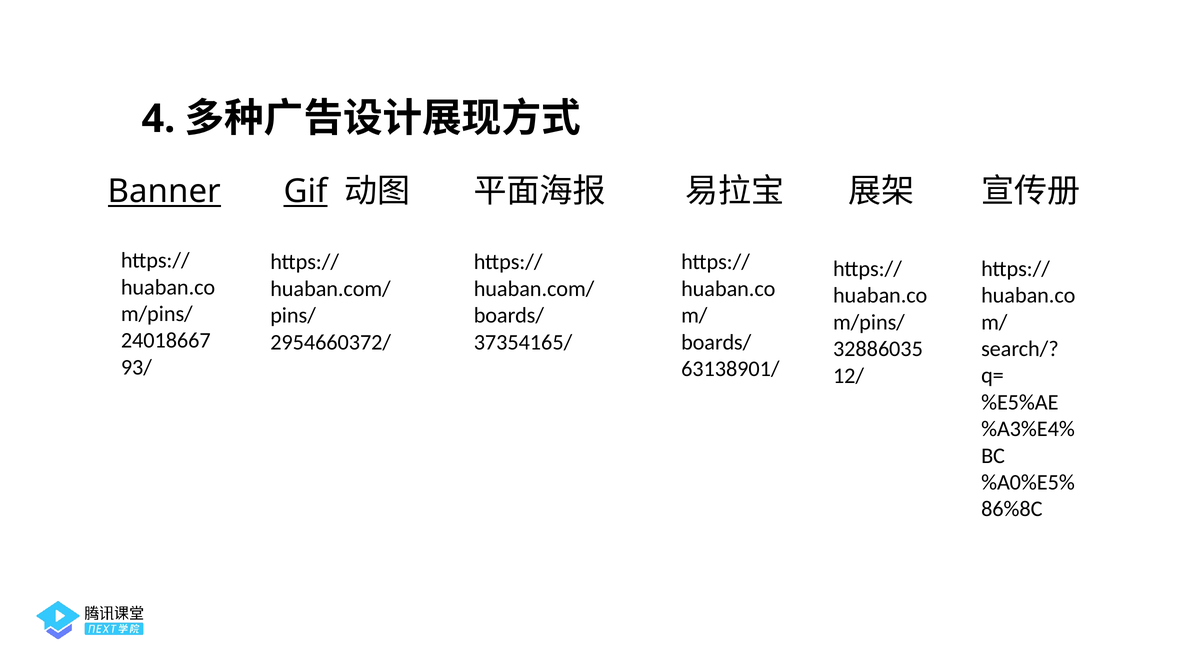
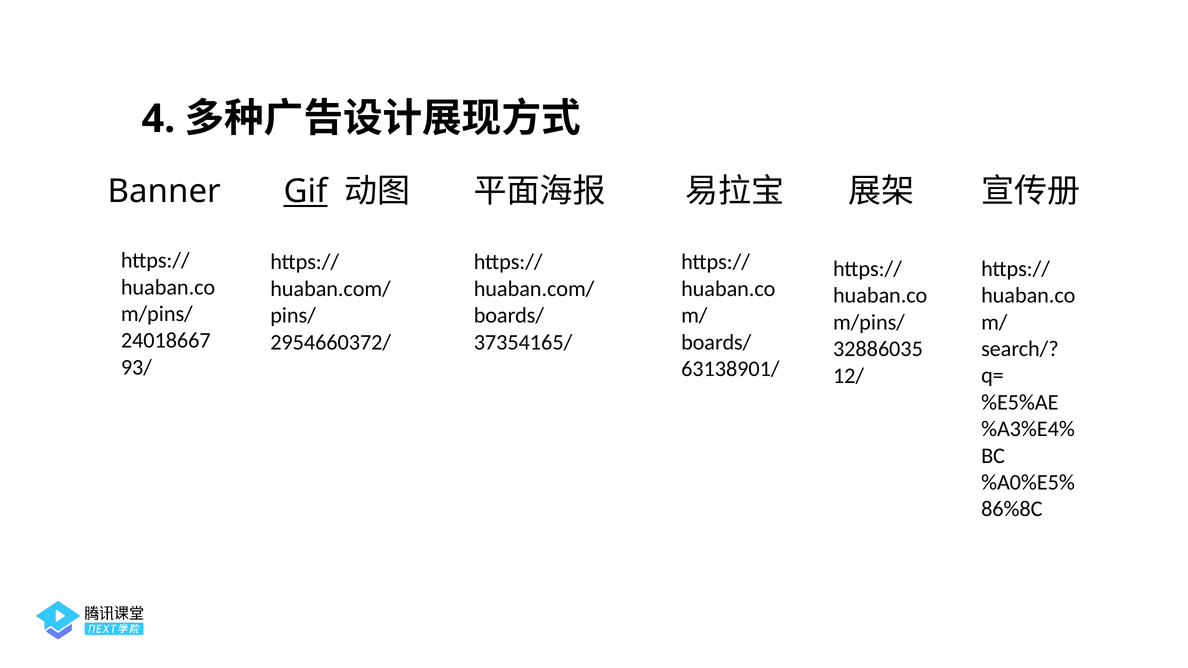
Banner underline: present -> none
